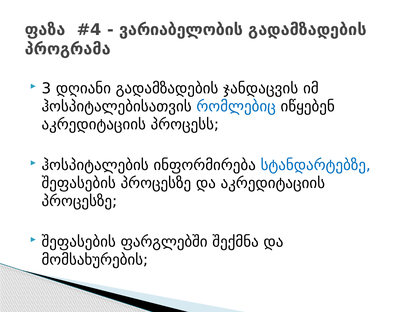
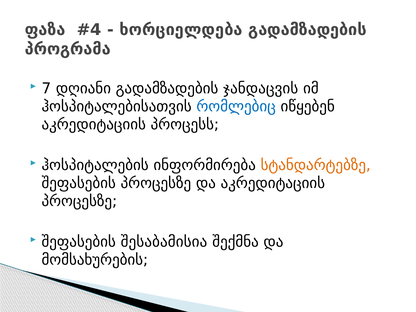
ვარიაბელობის: ვარიაბელობის -> ხორციელდება
3: 3 -> 7
სტანდარტებზე colour: blue -> orange
ფარგლებში: ფარგლებში -> შესაბამისია
